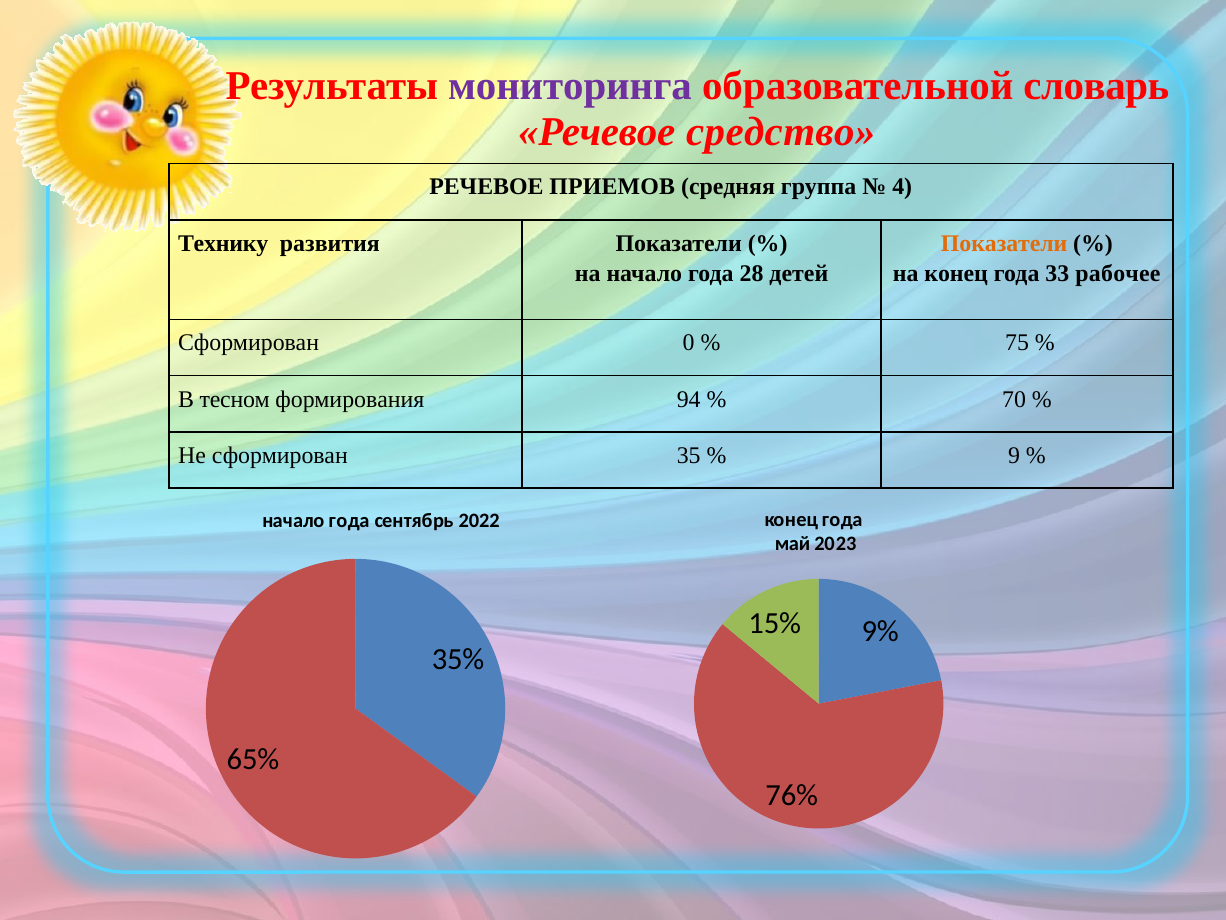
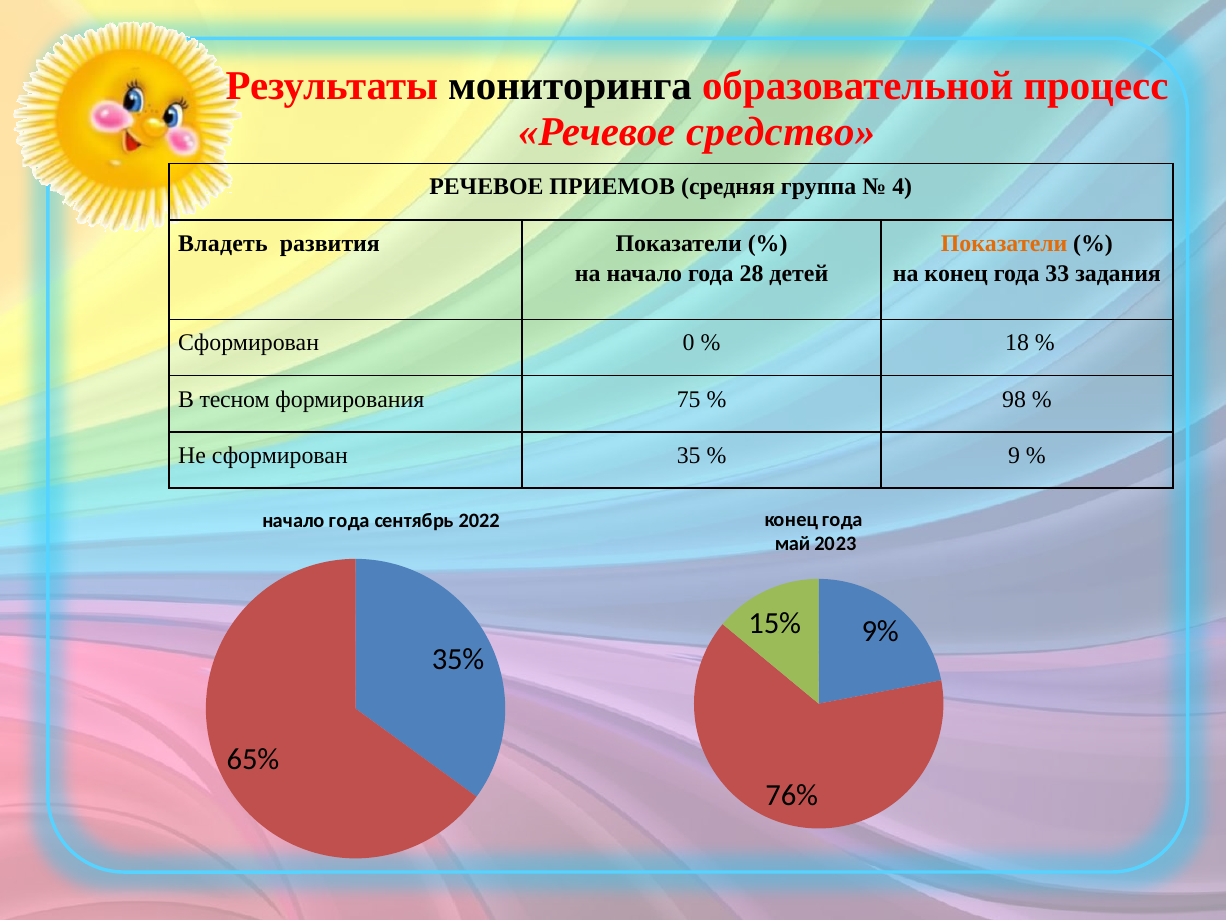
мониторинга colour: purple -> black
словарь: словарь -> процесс
Технику: Технику -> Владеть
рабочее: рабочее -> задания
75: 75 -> 18
94: 94 -> 75
70: 70 -> 98
